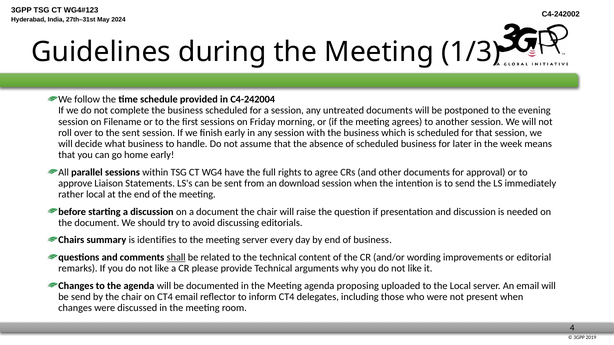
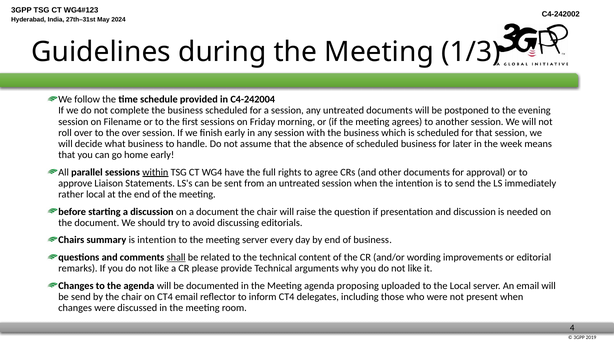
the sent: sent -> over
within underline: none -> present
an download: download -> untreated
is identifies: identifies -> intention
